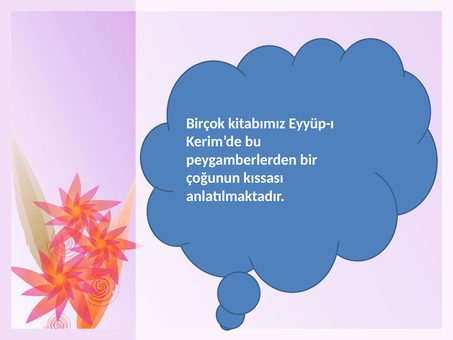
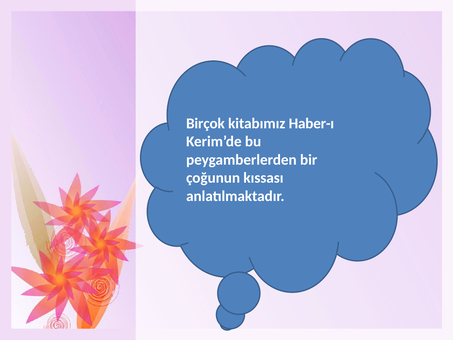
Eyyüp-ı: Eyyüp-ı -> Haber-ı
